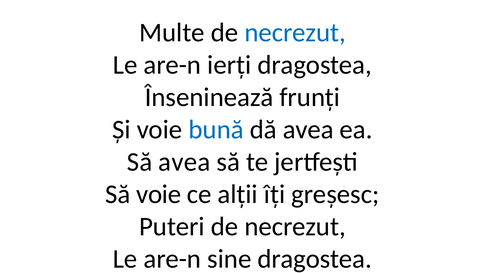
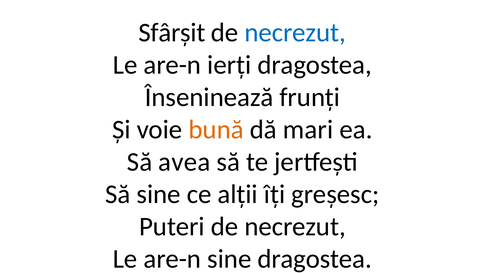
Multe: Multe -> Sfârșit
bună colour: blue -> orange
dă avea: avea -> mari
Să voie: voie -> sine
